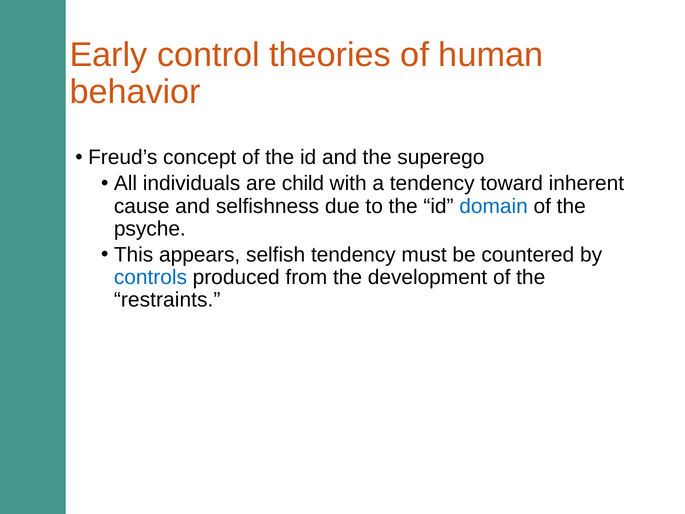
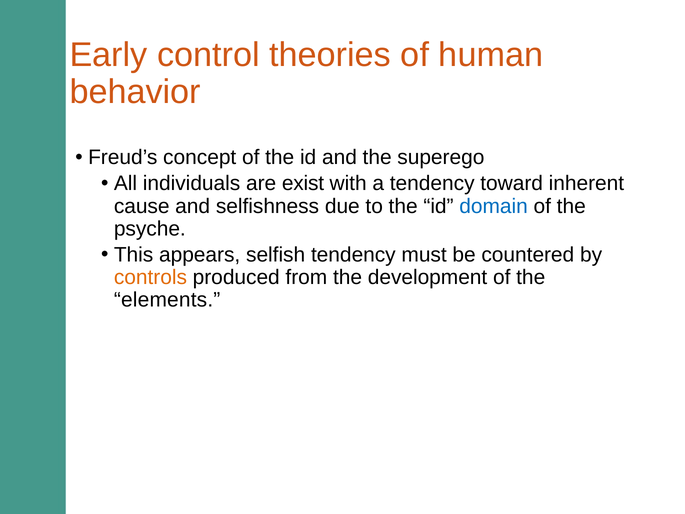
child: child -> exist
controls colour: blue -> orange
restraints: restraints -> elements
